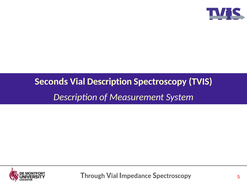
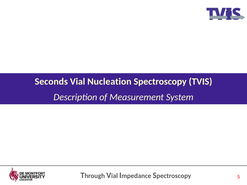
Vial Description: Description -> Nucleation
